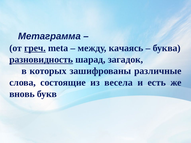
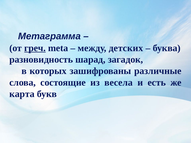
качаясь: качаясь -> детских
разновидность underline: present -> none
вновь: вновь -> карта
